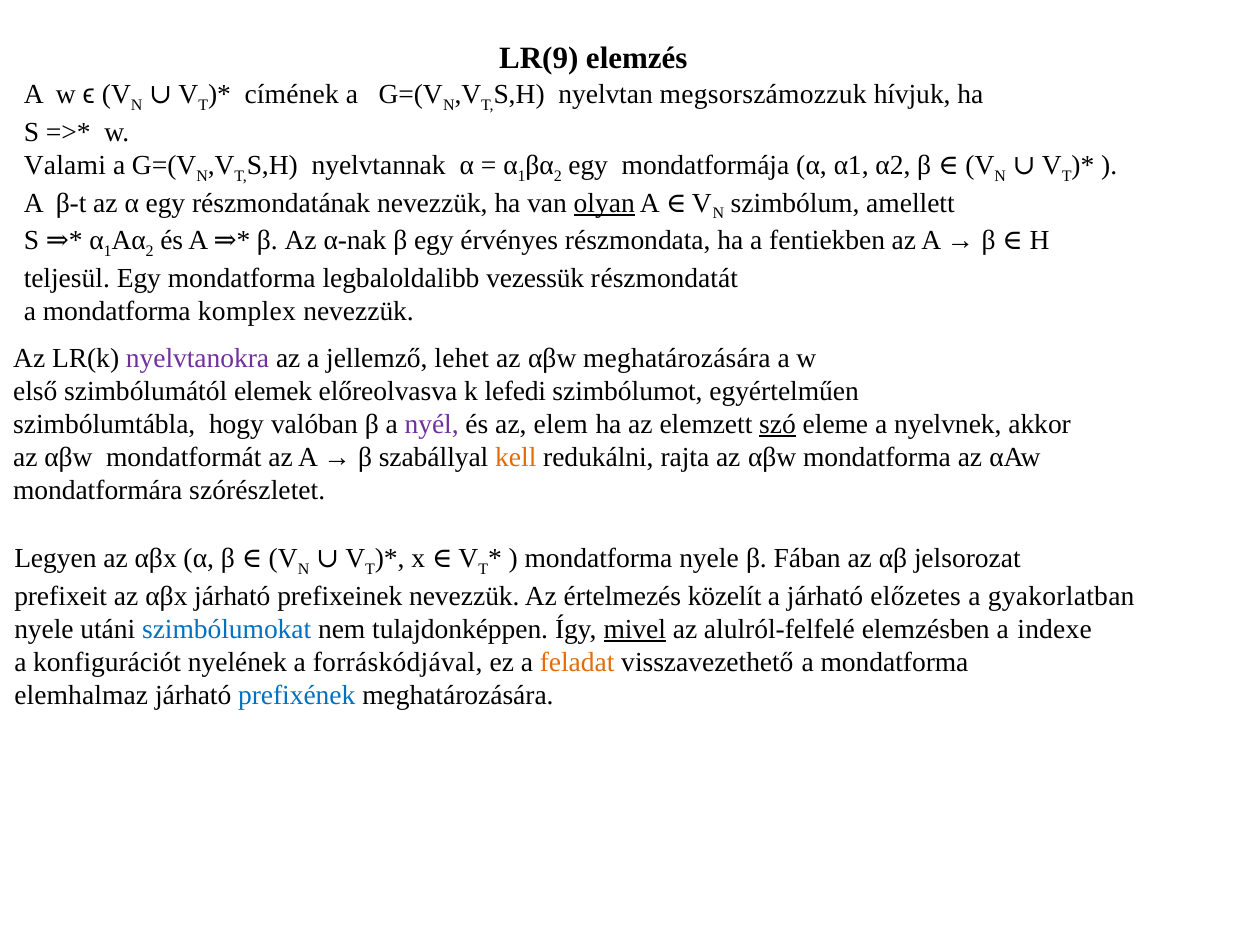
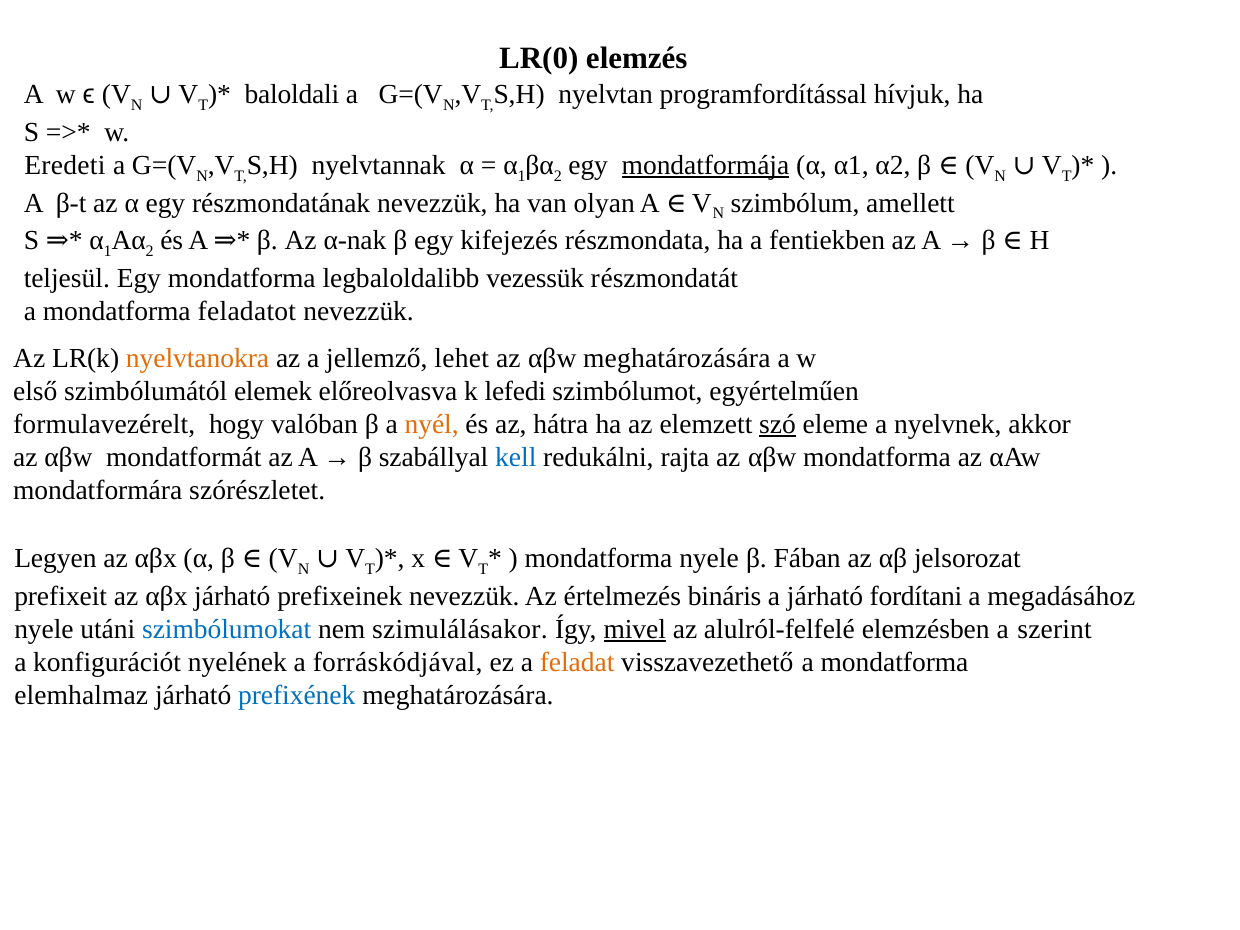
LR(9: LR(9 -> LR(0
címének: címének -> baloldali
megsorszámozzuk: megsorszámozzuk -> programfordítással
Valami: Valami -> Eredeti
mondatformája underline: none -> present
olyan underline: present -> none
érvényes: érvényes -> kifejezés
komplex: komplex -> feladatot
nyelvtanokra colour: purple -> orange
szimbólumtábla: szimbólumtábla -> formulavezérelt
nyél colour: purple -> orange
elem: elem -> hátra
kell colour: orange -> blue
közelít: közelít -> bináris
előzetes: előzetes -> fordítani
gyakorlatban: gyakorlatban -> megadásához
tulajdonképpen: tulajdonképpen -> szimulálásakor
indexe: indexe -> szerint
